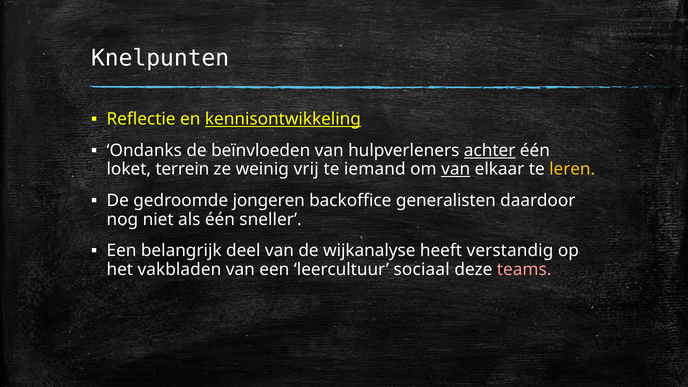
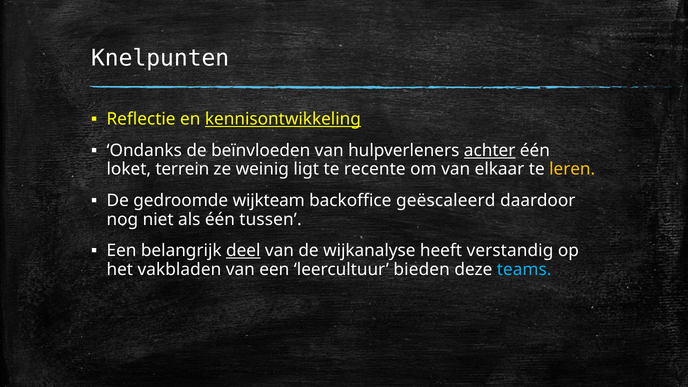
vrij: vrij -> ligt
iemand: iemand -> recente
van at (456, 169) underline: present -> none
jongeren: jongeren -> wijkteam
generalisten: generalisten -> geëscaleerd
sneller: sneller -> tussen
deel underline: none -> present
sociaal: sociaal -> bieden
teams colour: pink -> light blue
